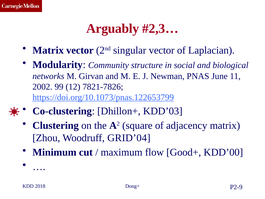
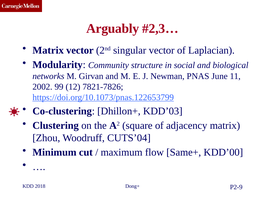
GRID’04: GRID’04 -> CUTS’04
Good+: Good+ -> Same+
